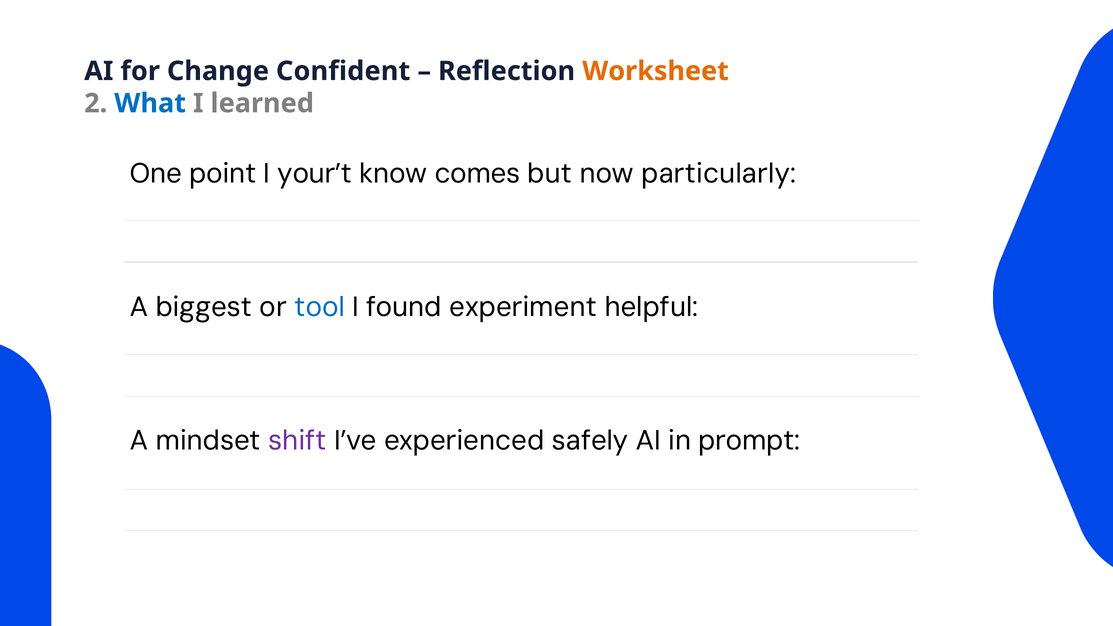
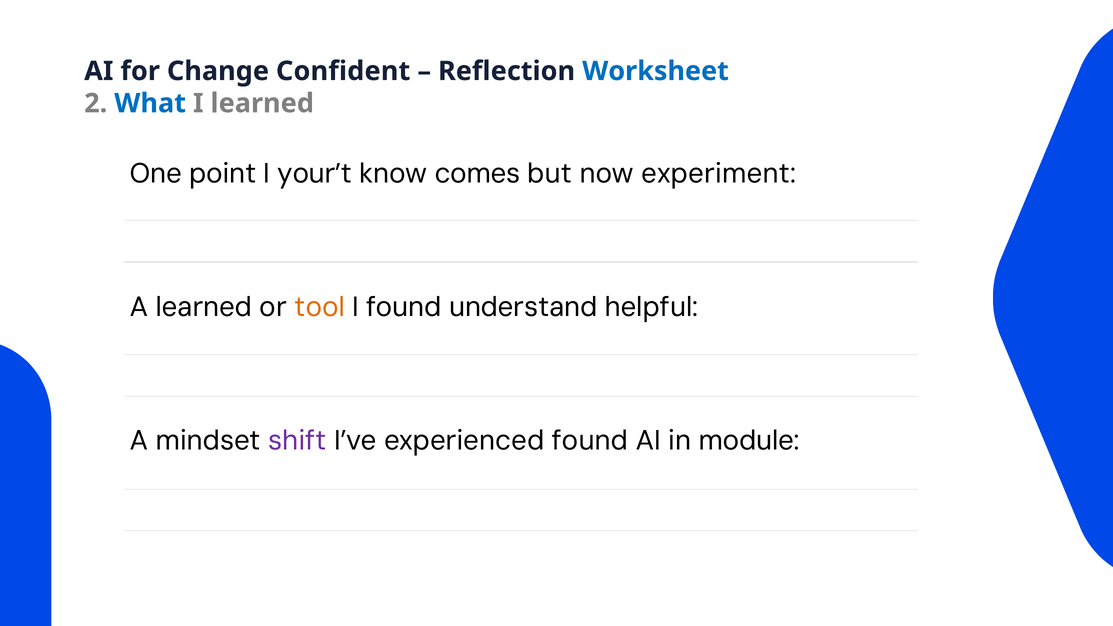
Worksheet colour: orange -> blue
particularly: particularly -> experiment
A biggest: biggest -> learned
tool colour: blue -> orange
experiment: experiment -> understand
experienced safely: safely -> found
prompt: prompt -> module
